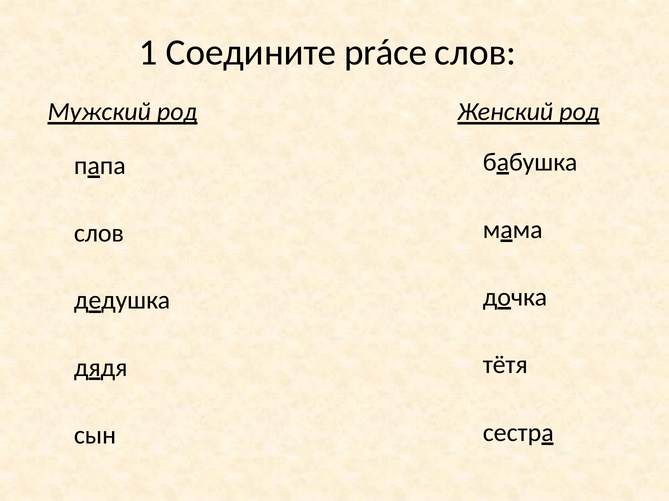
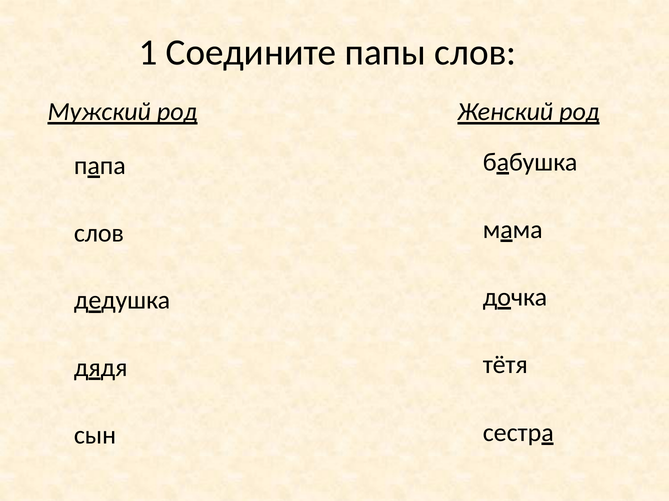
práce: práce -> папы
